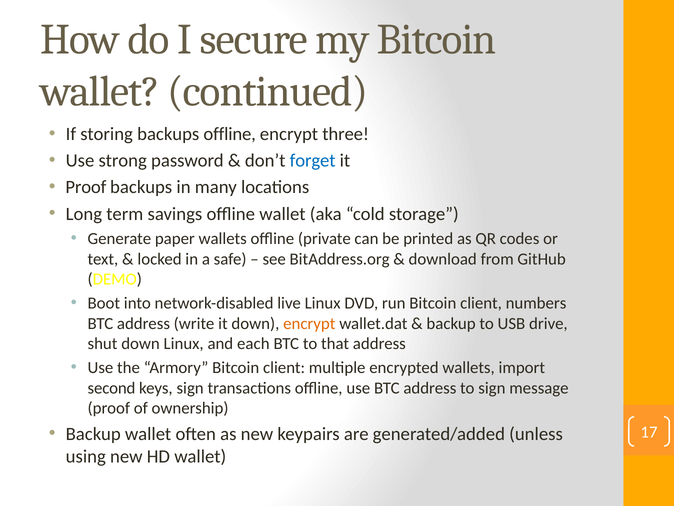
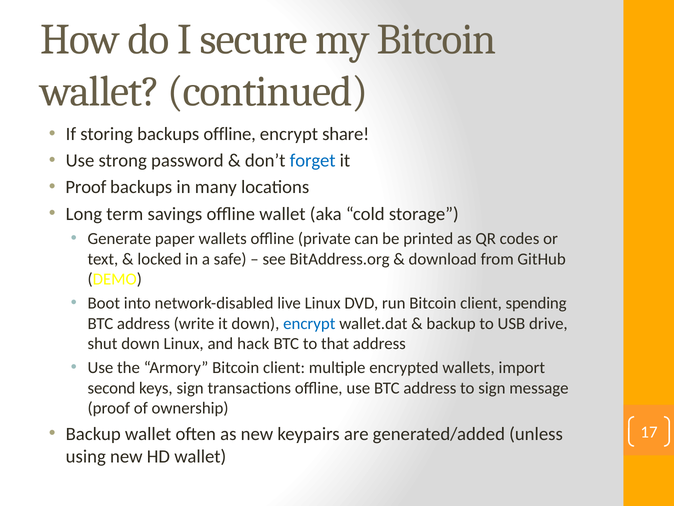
three: three -> share
numbers: numbers -> spending
encrypt at (309, 323) colour: orange -> blue
each: each -> hack
